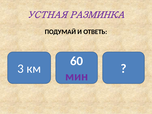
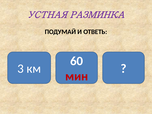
мин colour: purple -> red
